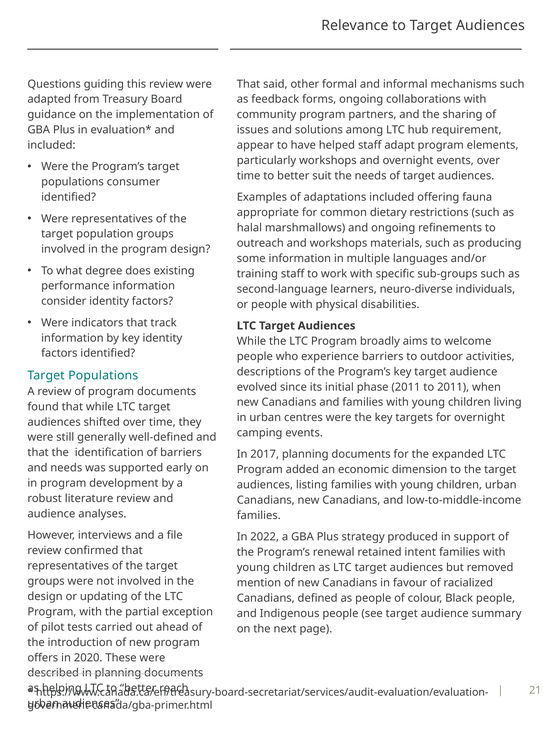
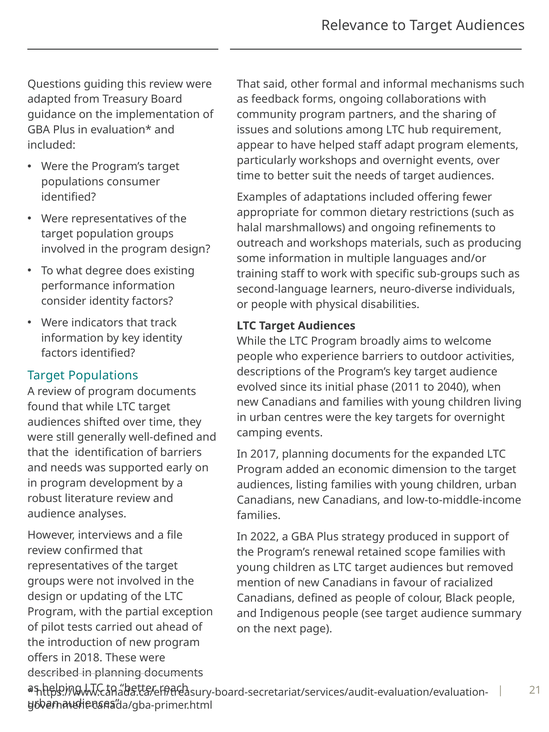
fauna: fauna -> fewer
to 2011: 2011 -> 2040
intent: intent -> scope
2020: 2020 -> 2018
